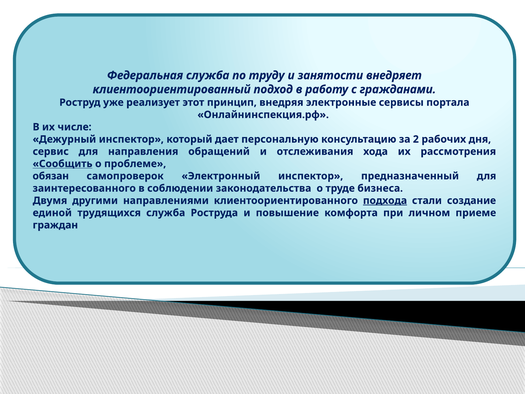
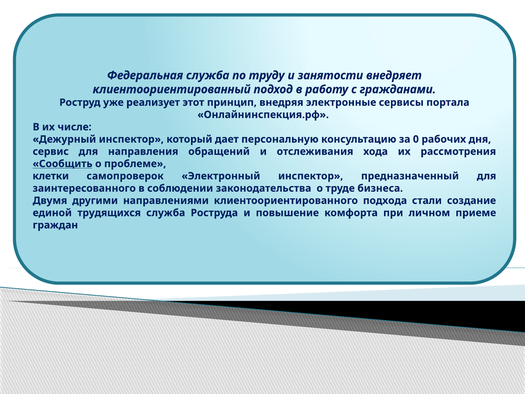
2: 2 -> 0
обязан: обязан -> клетки
подхода underline: present -> none
